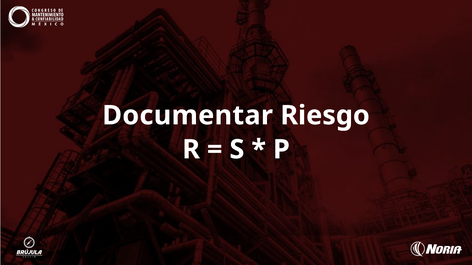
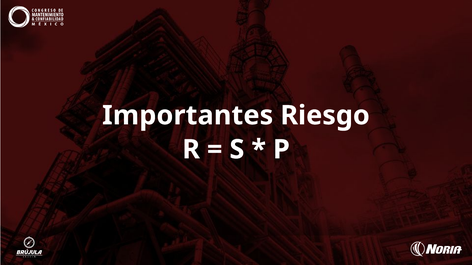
Documentar: Documentar -> Importantes
